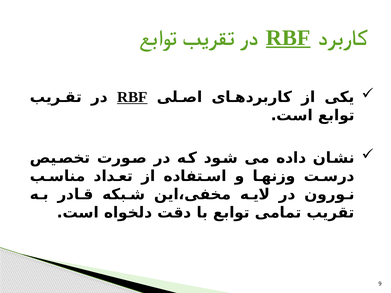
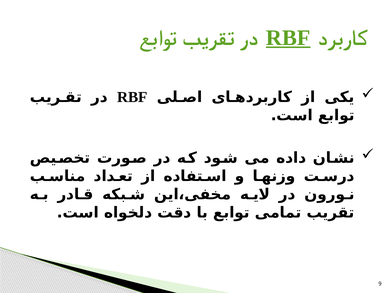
RBF at (132, 97) underline: present -> none
